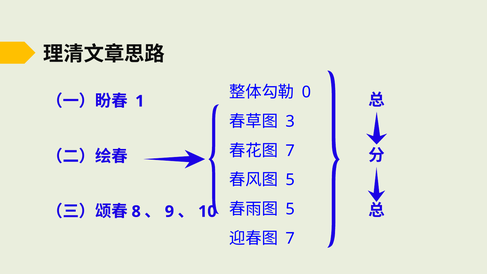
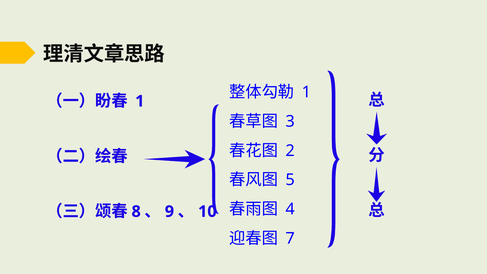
0 at (306, 92): 0 -> 1
7 at (290, 151): 7 -> 2
5 at (290, 209): 5 -> 4
